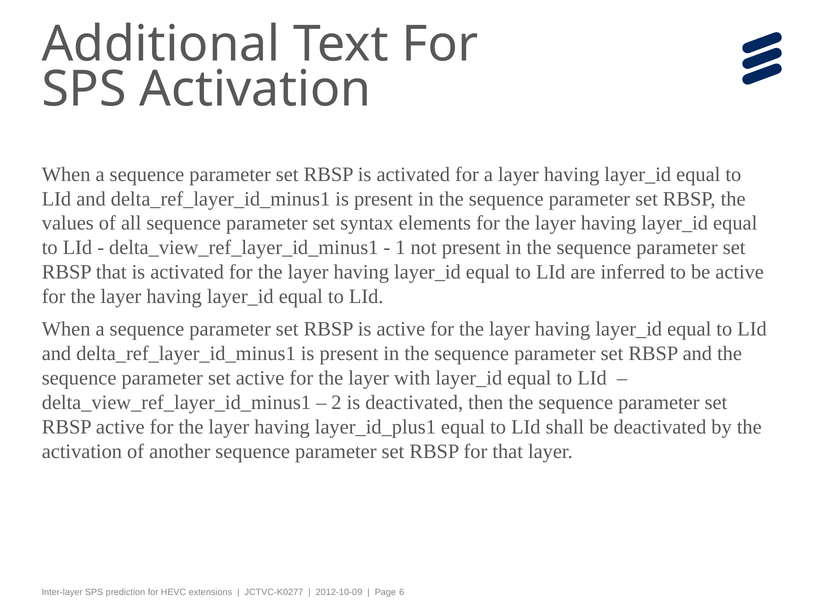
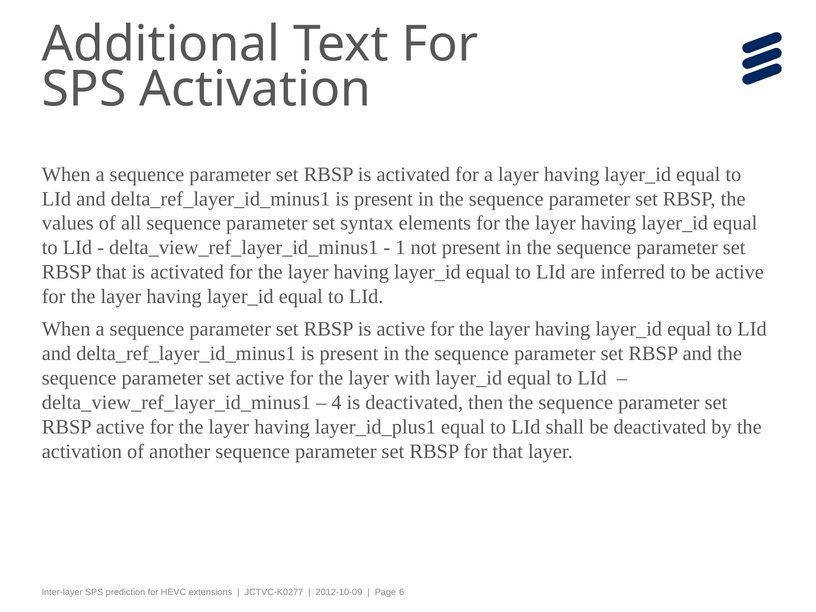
2: 2 -> 4
